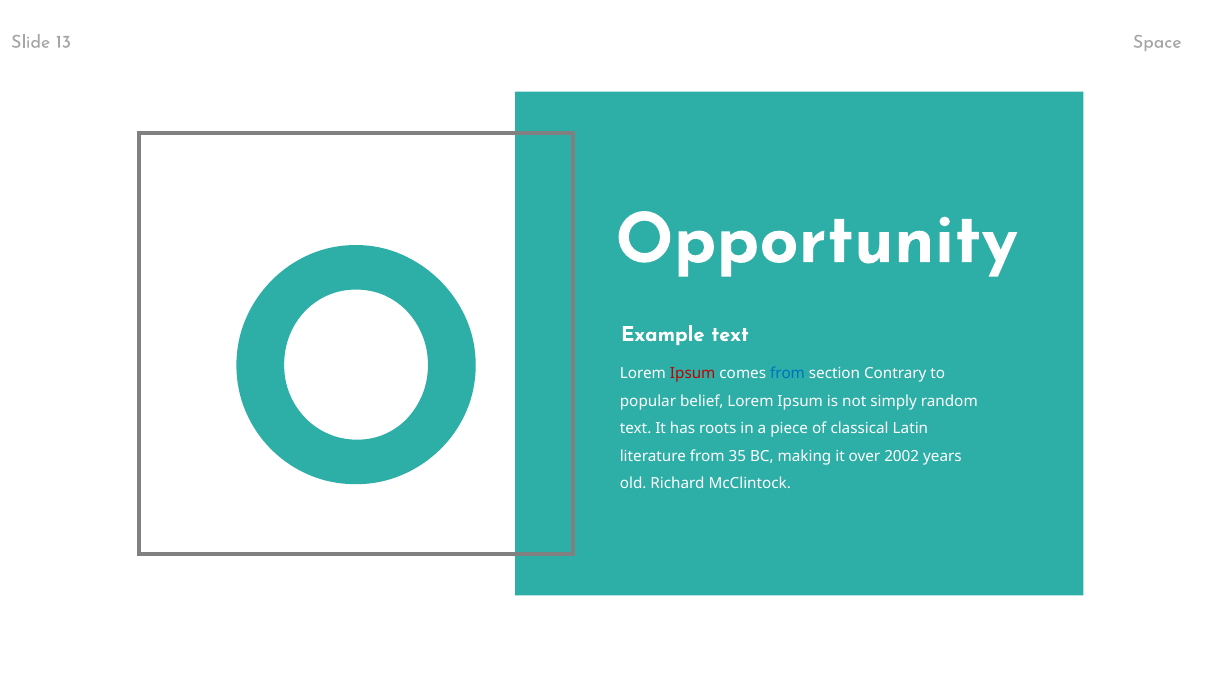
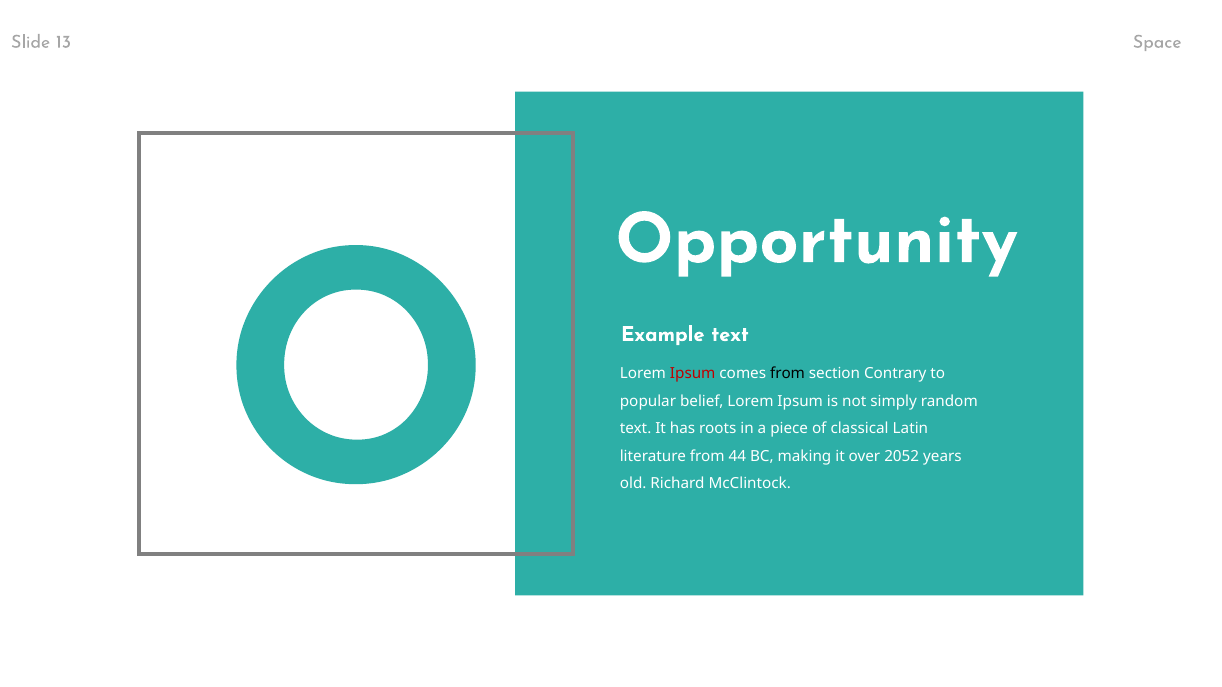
from at (788, 374) colour: blue -> black
35: 35 -> 44
2002: 2002 -> 2052
